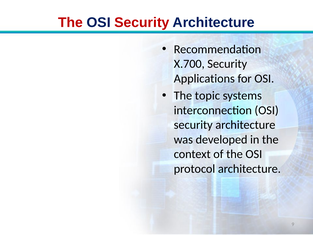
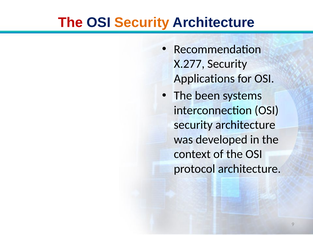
Security at (142, 23) colour: red -> orange
X.700: X.700 -> X.277
topic: topic -> been
